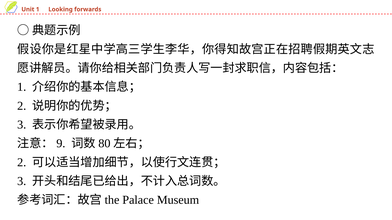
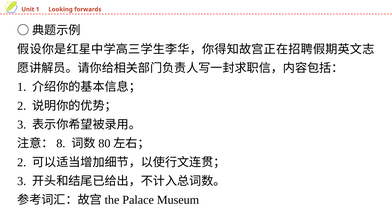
9: 9 -> 8
